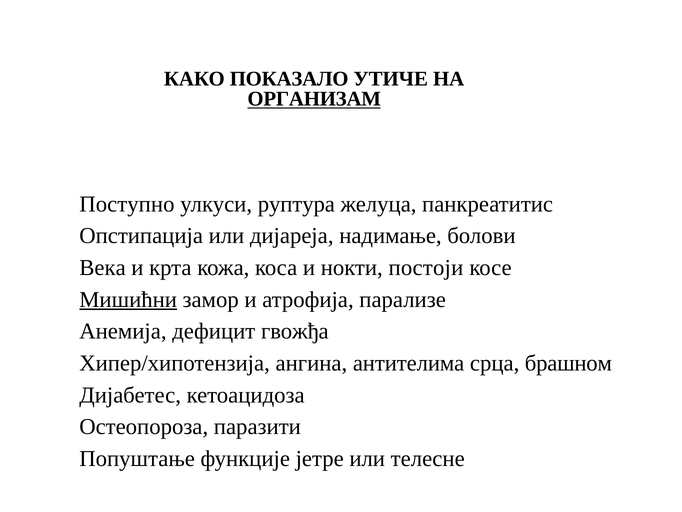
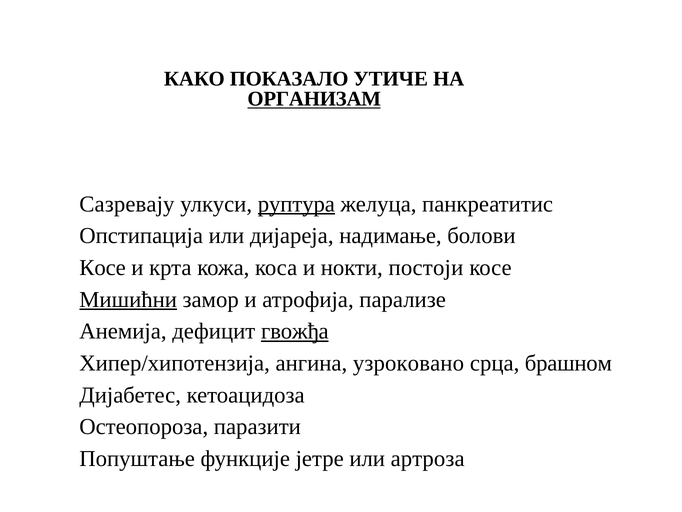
Поступно: Поступно -> Сазревају
руптура underline: none -> present
Века at (103, 267): Века -> Косе
гвожђа underline: none -> present
антителима: антителима -> узроковано
телeснe: телeснe -> артроза
